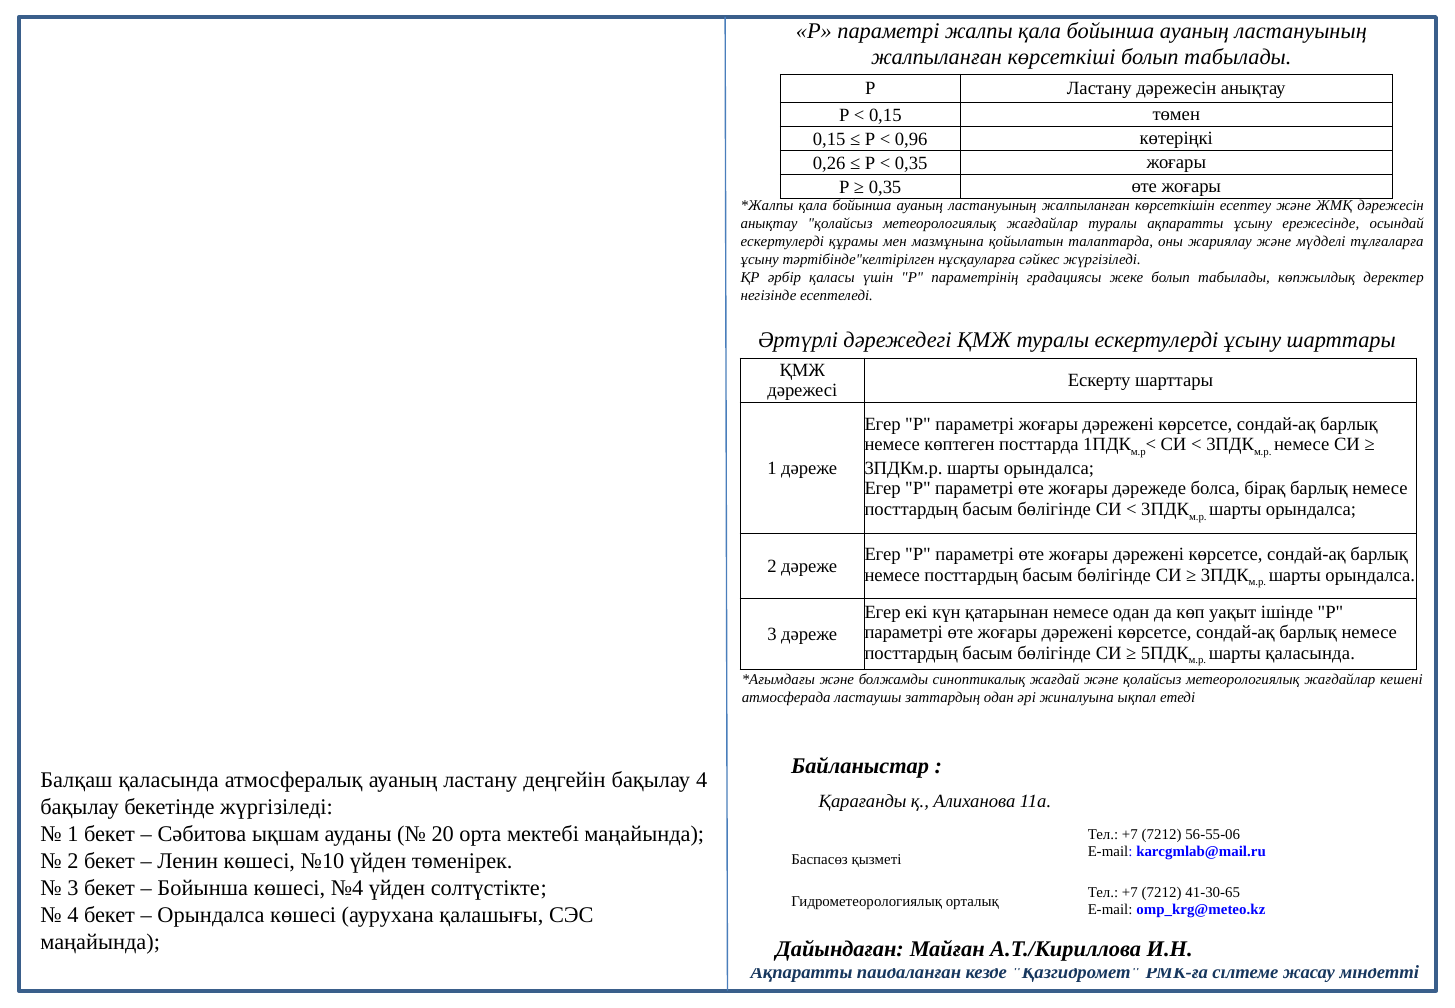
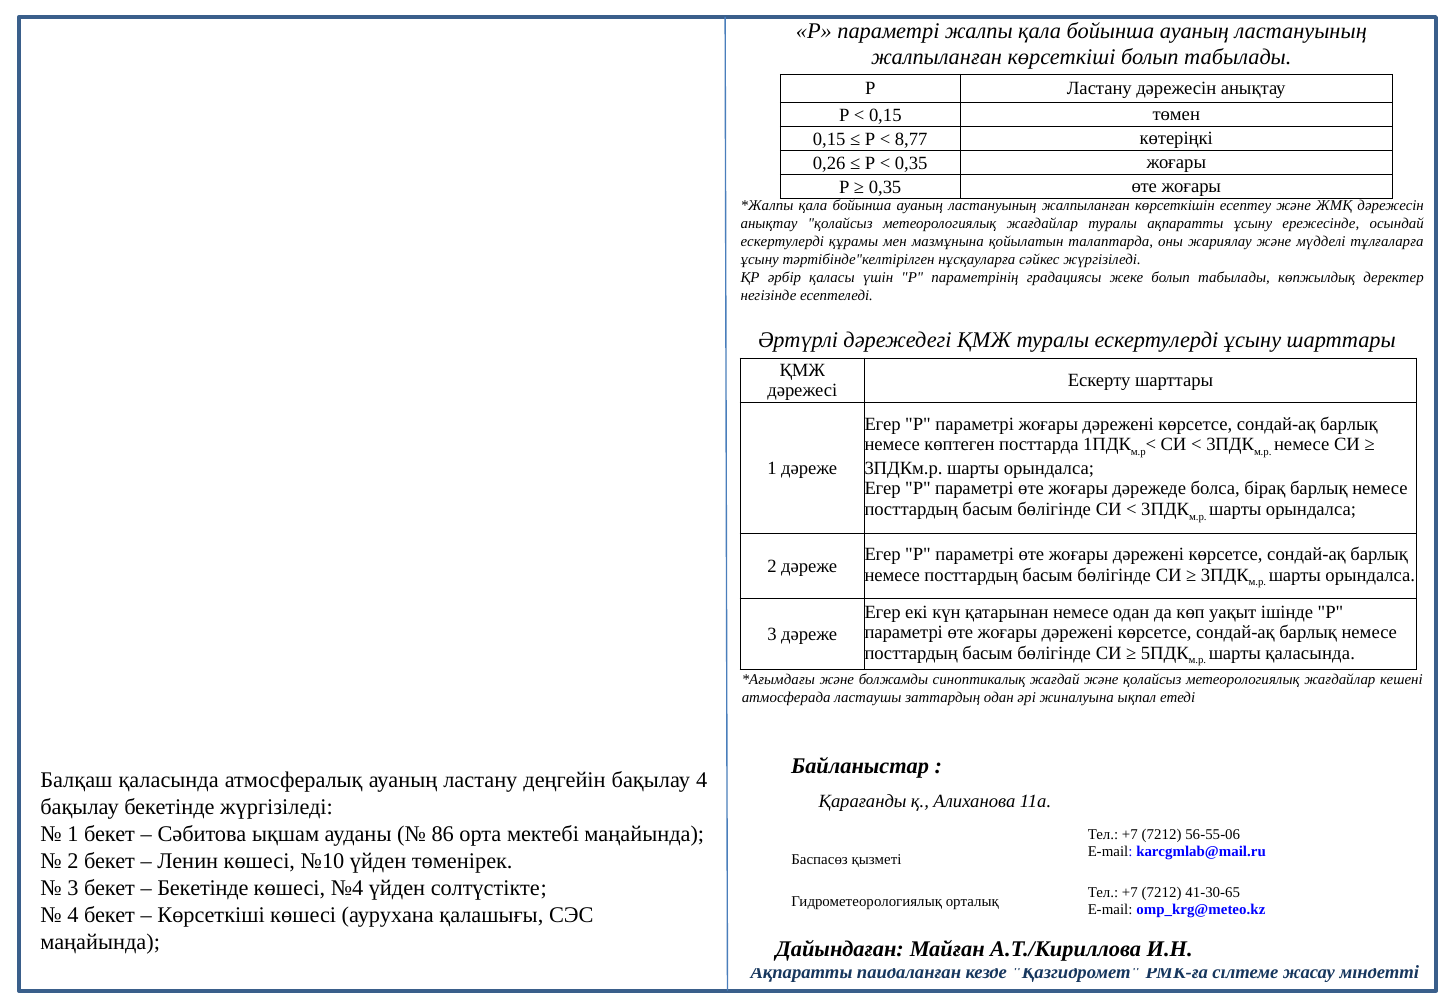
0,96: 0,96 -> 8,77
20: 20 -> 86
Бойынша at (203, 887): Бойынша -> Бекетінде
Орындалса at (211, 914): Орындалса -> Көрсеткіші
